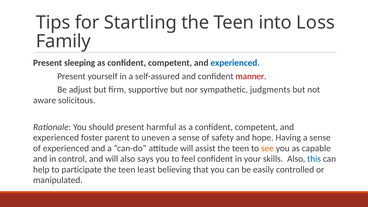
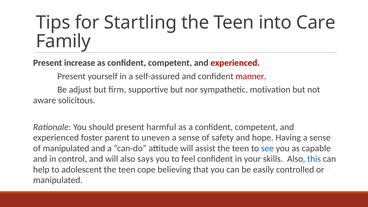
Loss: Loss -> Care
sleeping: sleeping -> increase
experienced at (235, 63) colour: blue -> red
judgments: judgments -> motivation
of experienced: experienced -> manipulated
see colour: orange -> blue
participate: participate -> adolescent
least: least -> cope
